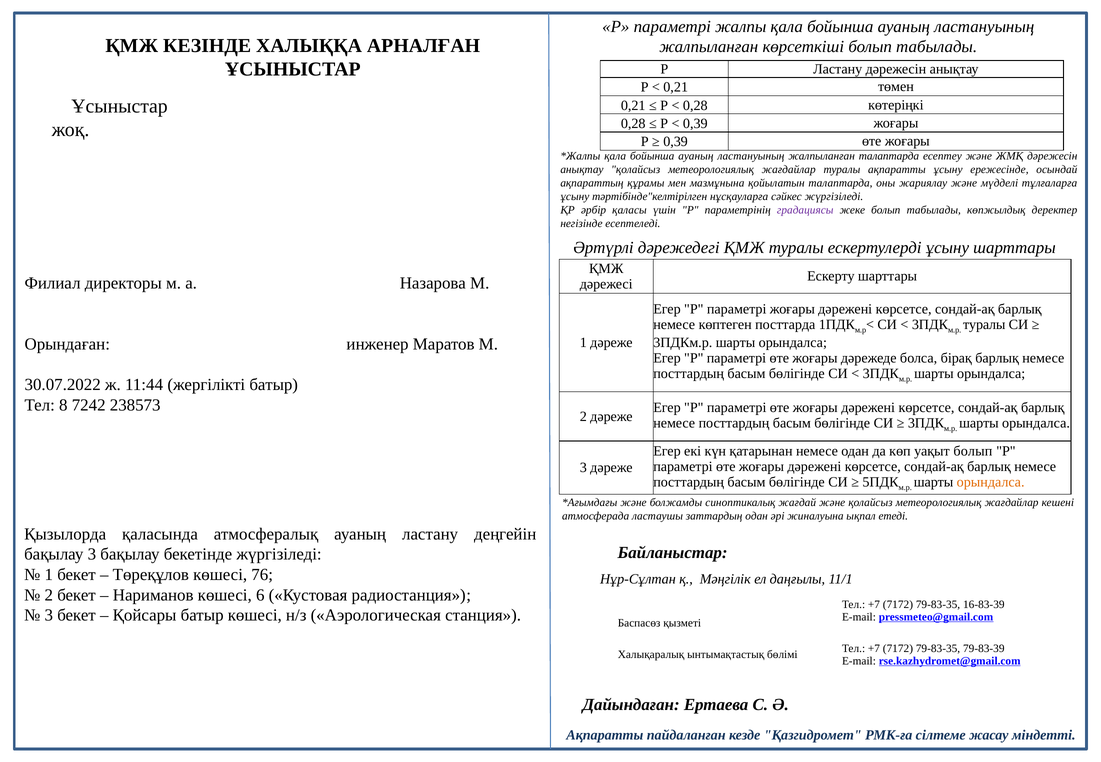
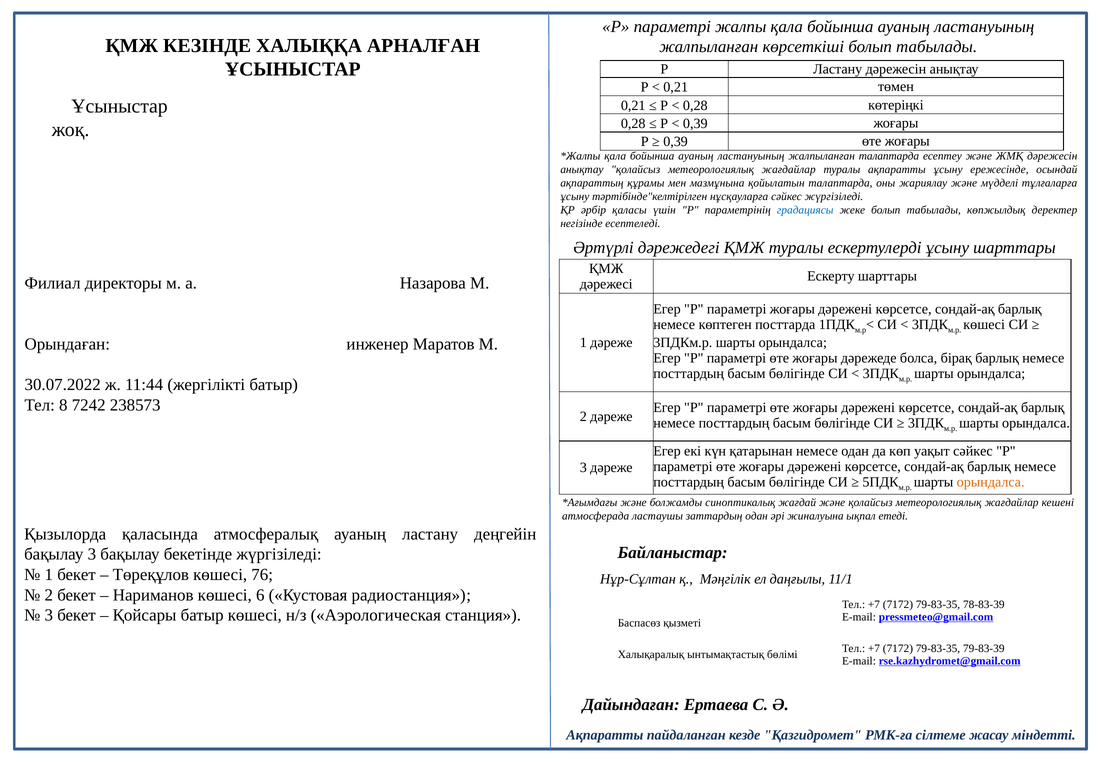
градациясы colour: purple -> blue
туралы at (984, 325): туралы -> көшесі
уақыт болып: болып -> сәйкес
16-83-39: 16-83-39 -> 78-83-39
